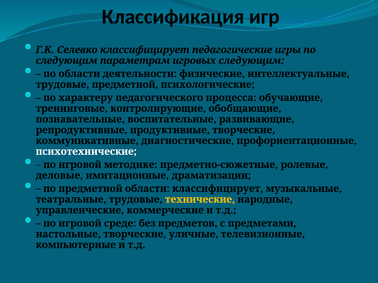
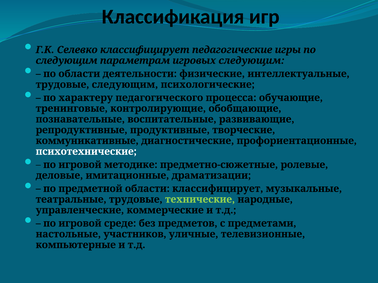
трудовые предметной: предметной -> следующим
технические colour: yellow -> light green
настольные творческие: творческие -> участников
